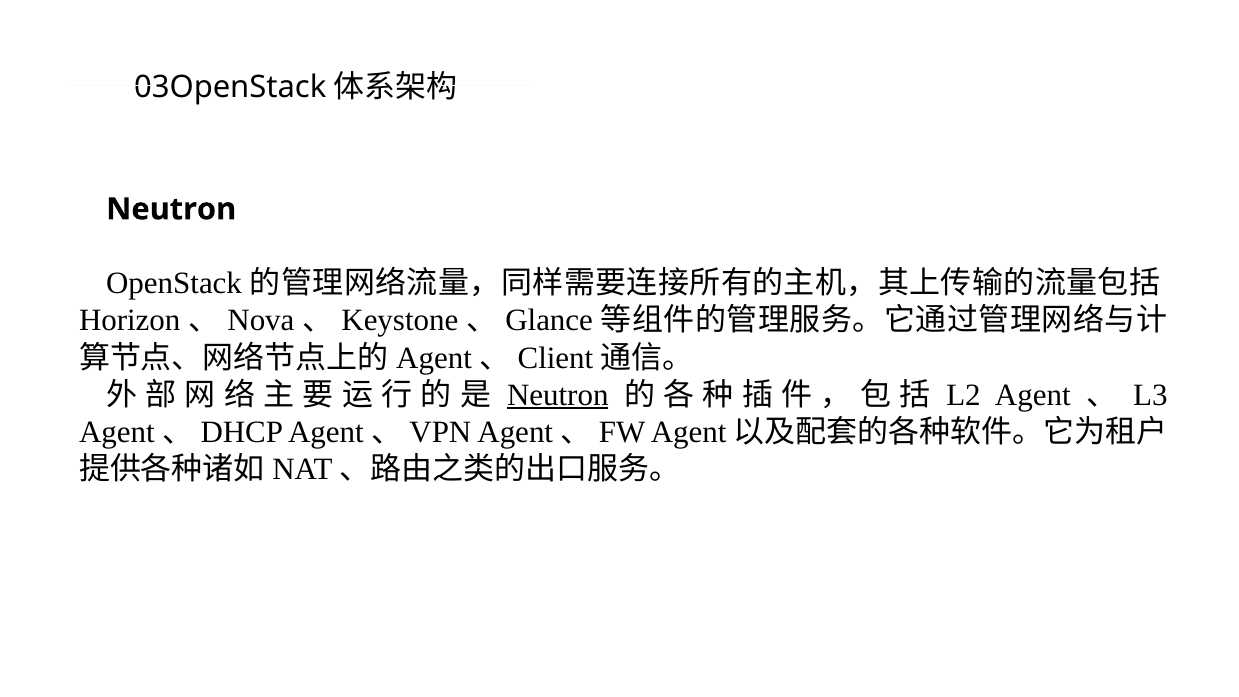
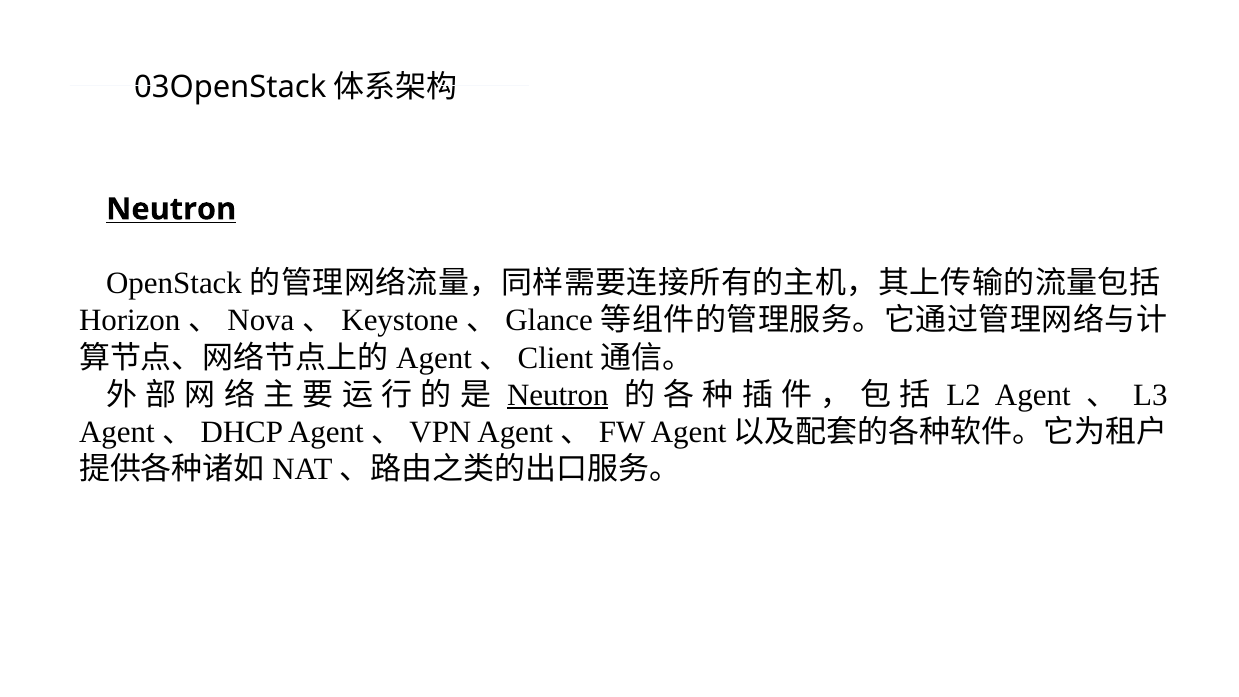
Neutron at (171, 209) underline: none -> present
